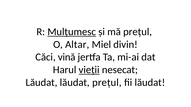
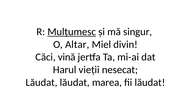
mă prețul: prețul -> singur
vieții underline: present -> none
lăudat prețul: prețul -> marea
